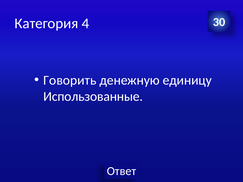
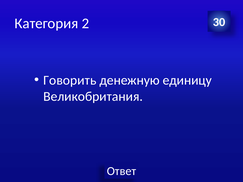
4: 4 -> 2
Использованные: Использованные -> Великобритания
